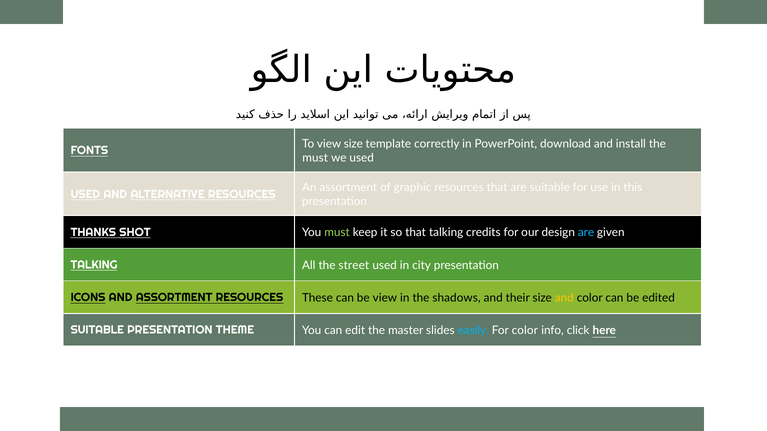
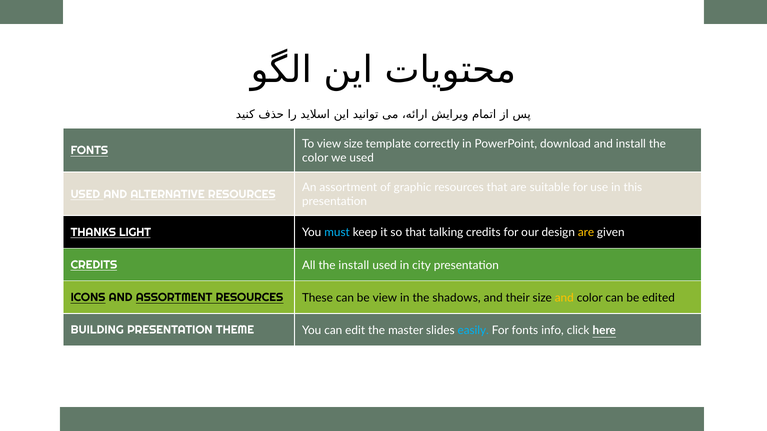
must at (315, 158): must -> color
SHOT: SHOT -> LIGHT
must at (337, 233) colour: light green -> light blue
are at (586, 233) colour: light blue -> yellow
TALKING at (94, 265): TALKING -> CREDITS
the street: street -> install
SUITABLE at (97, 330): SUITABLE -> BUILDING
For color: color -> fonts
